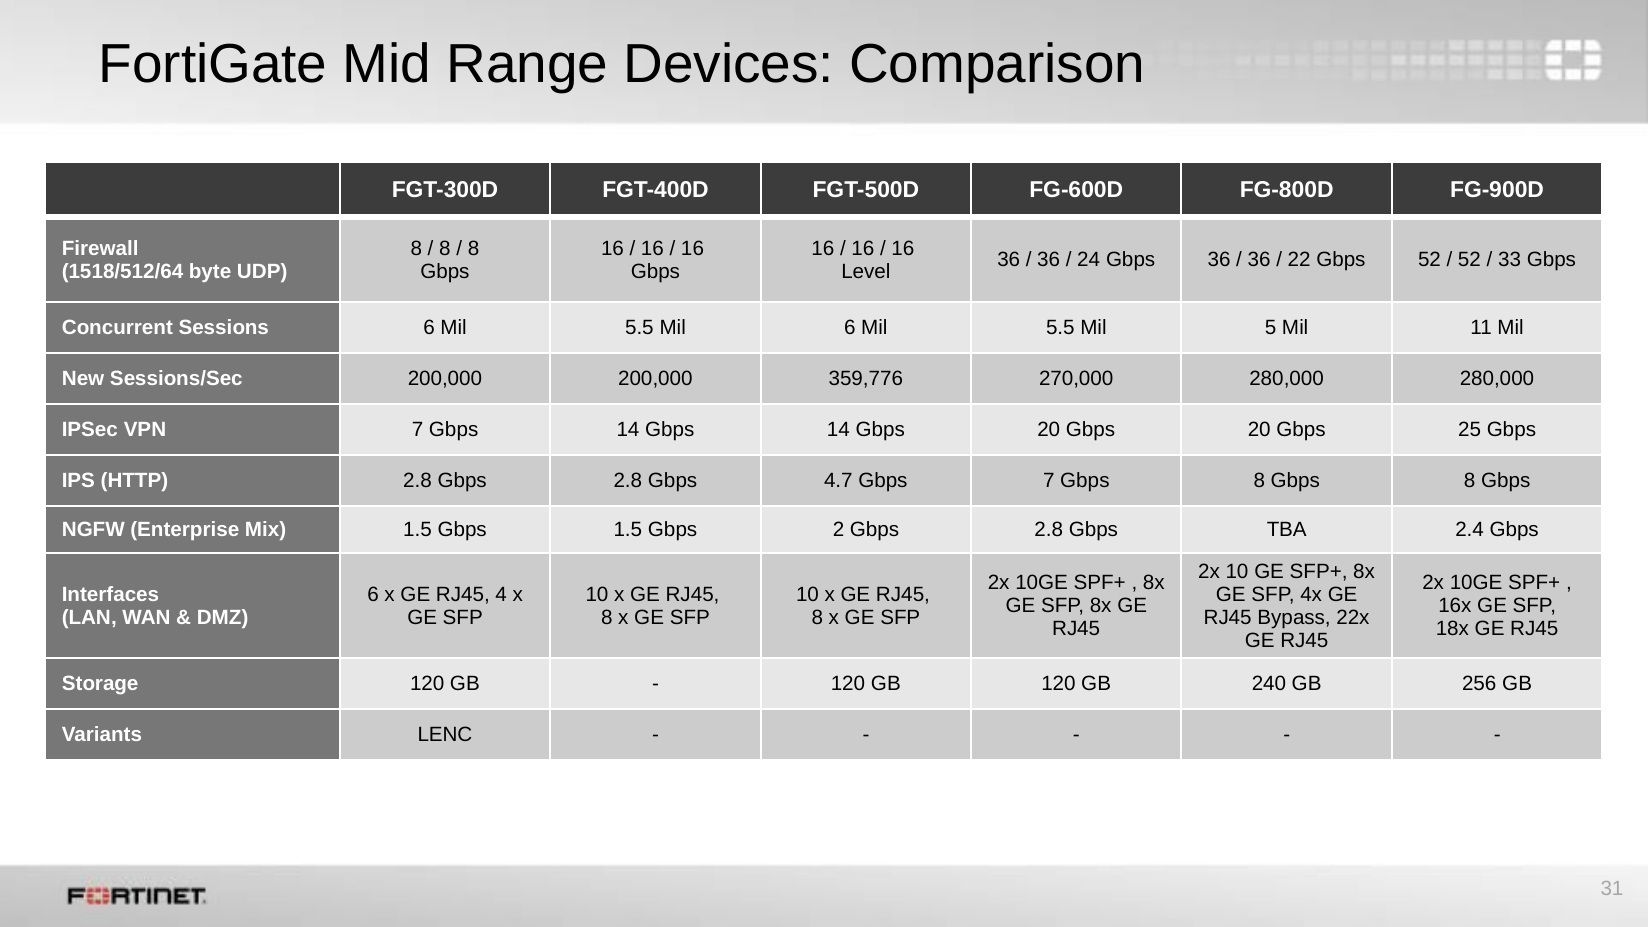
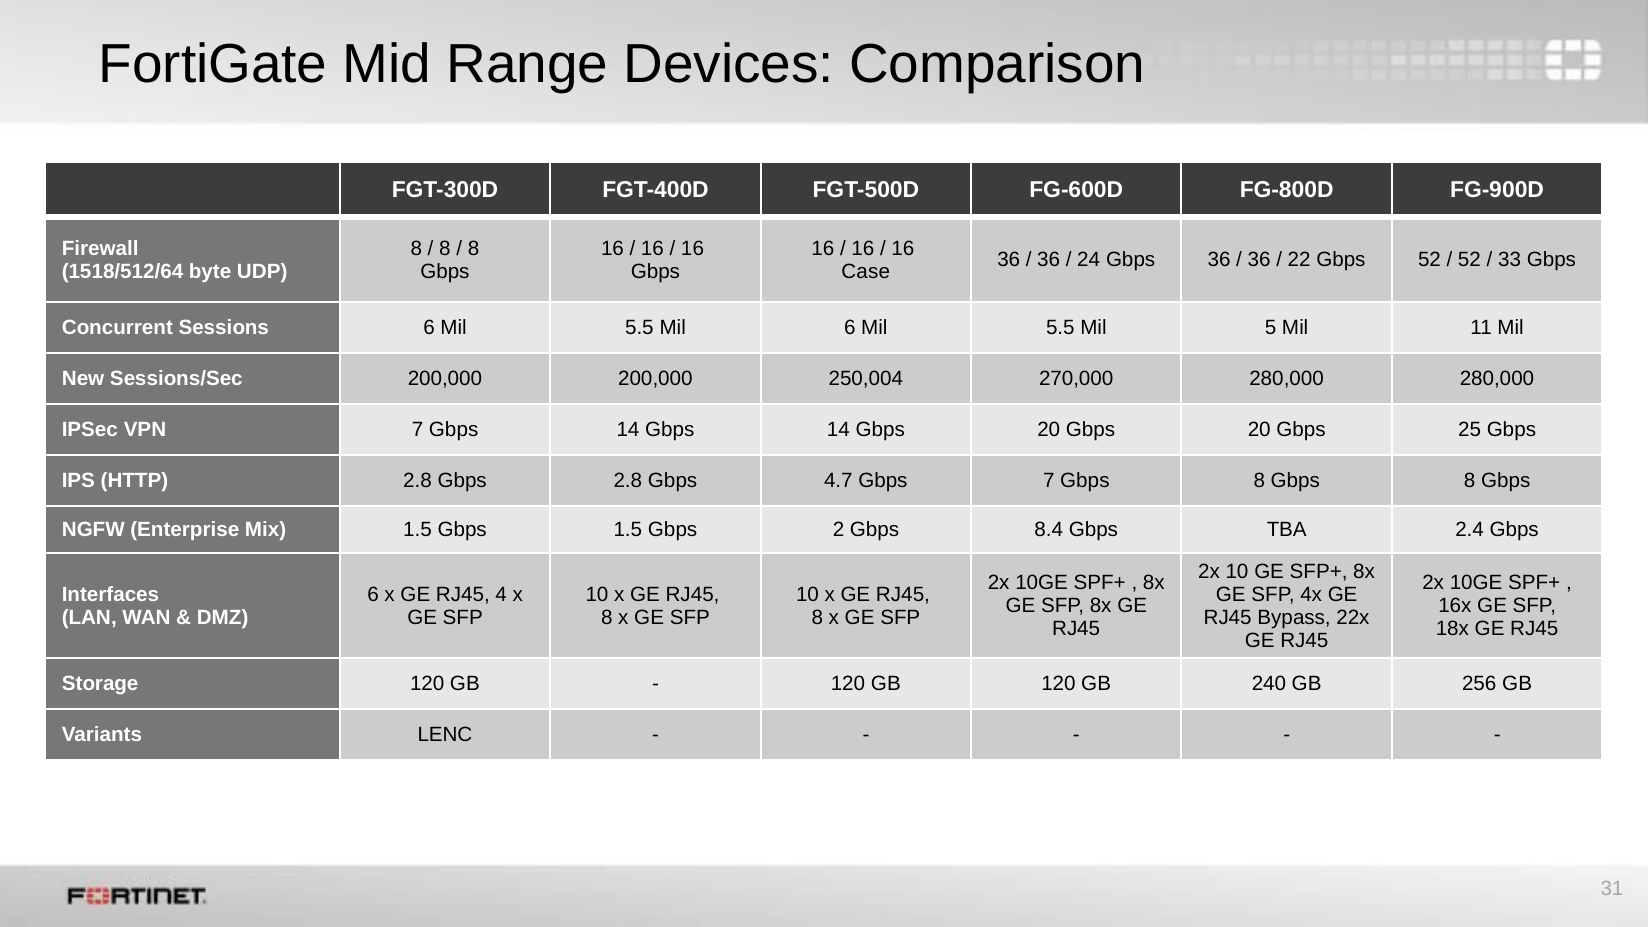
Level: Level -> Case
359,776: 359,776 -> 250,004
2 Gbps 2.8: 2.8 -> 8.4
